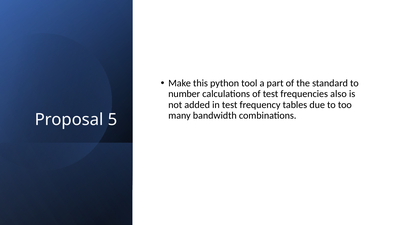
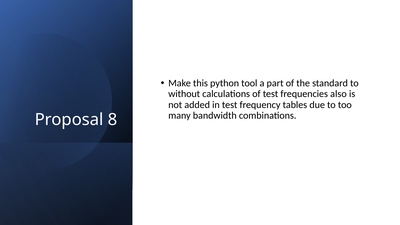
number: number -> without
5: 5 -> 8
